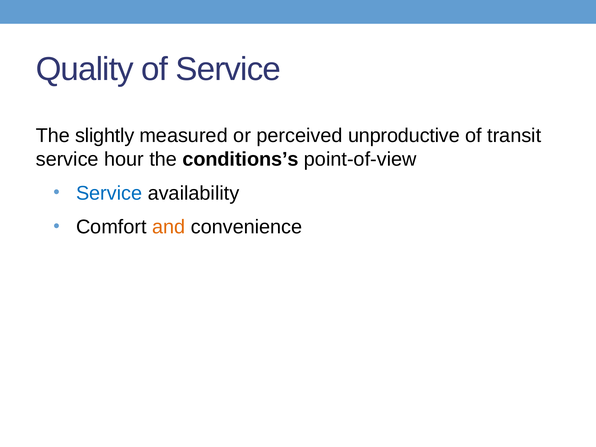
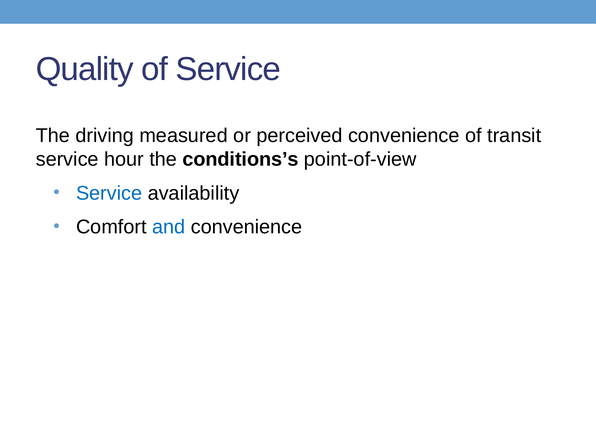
slightly: slightly -> driving
perceived unproductive: unproductive -> convenience
and colour: orange -> blue
